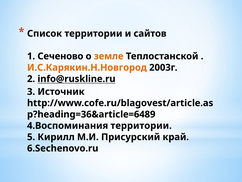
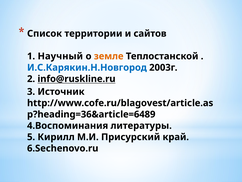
Сеченово: Сеченово -> Научный
И.С.Карякин.Н.Новгород colour: orange -> blue
4.Воспоминания территории: территории -> литературы
